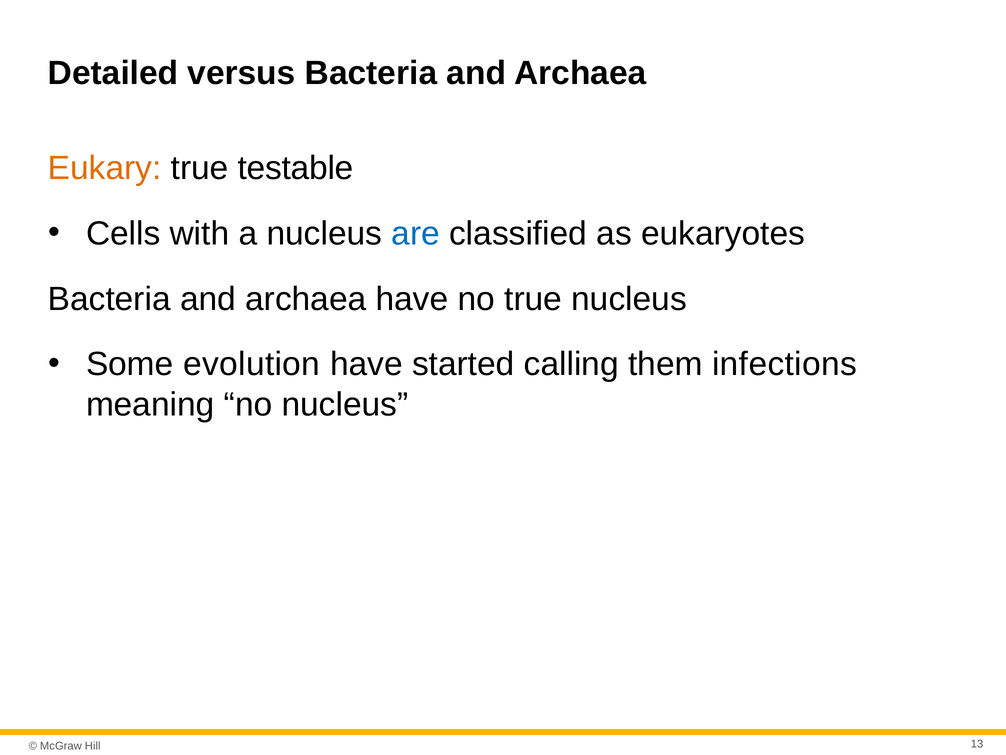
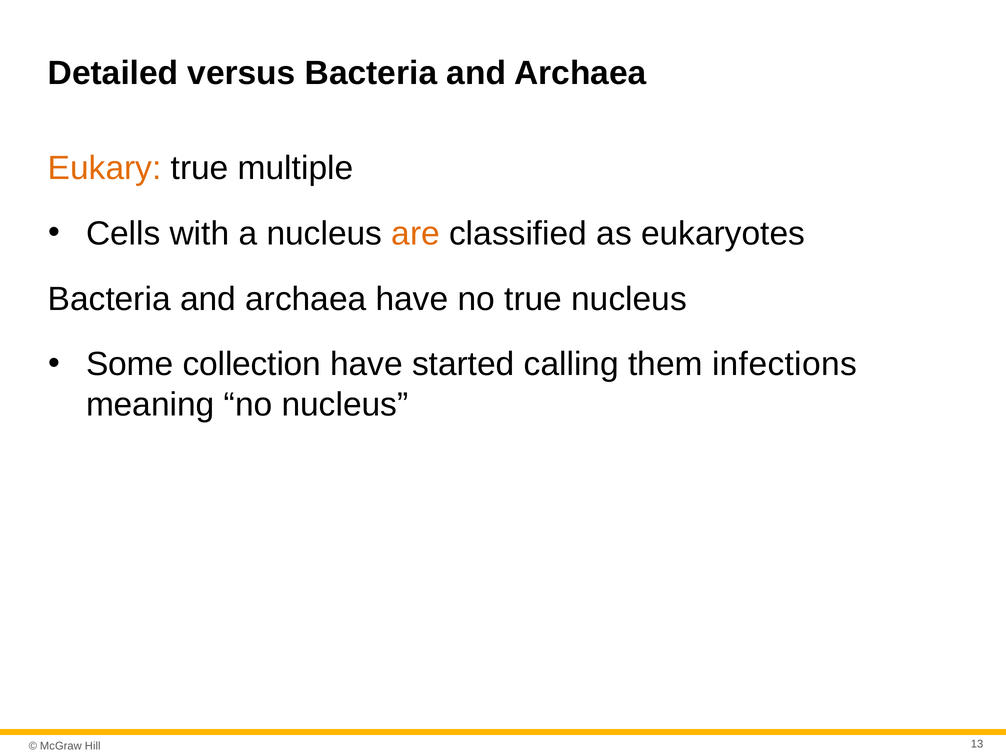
testable: testable -> multiple
are colour: blue -> orange
evolution: evolution -> collection
